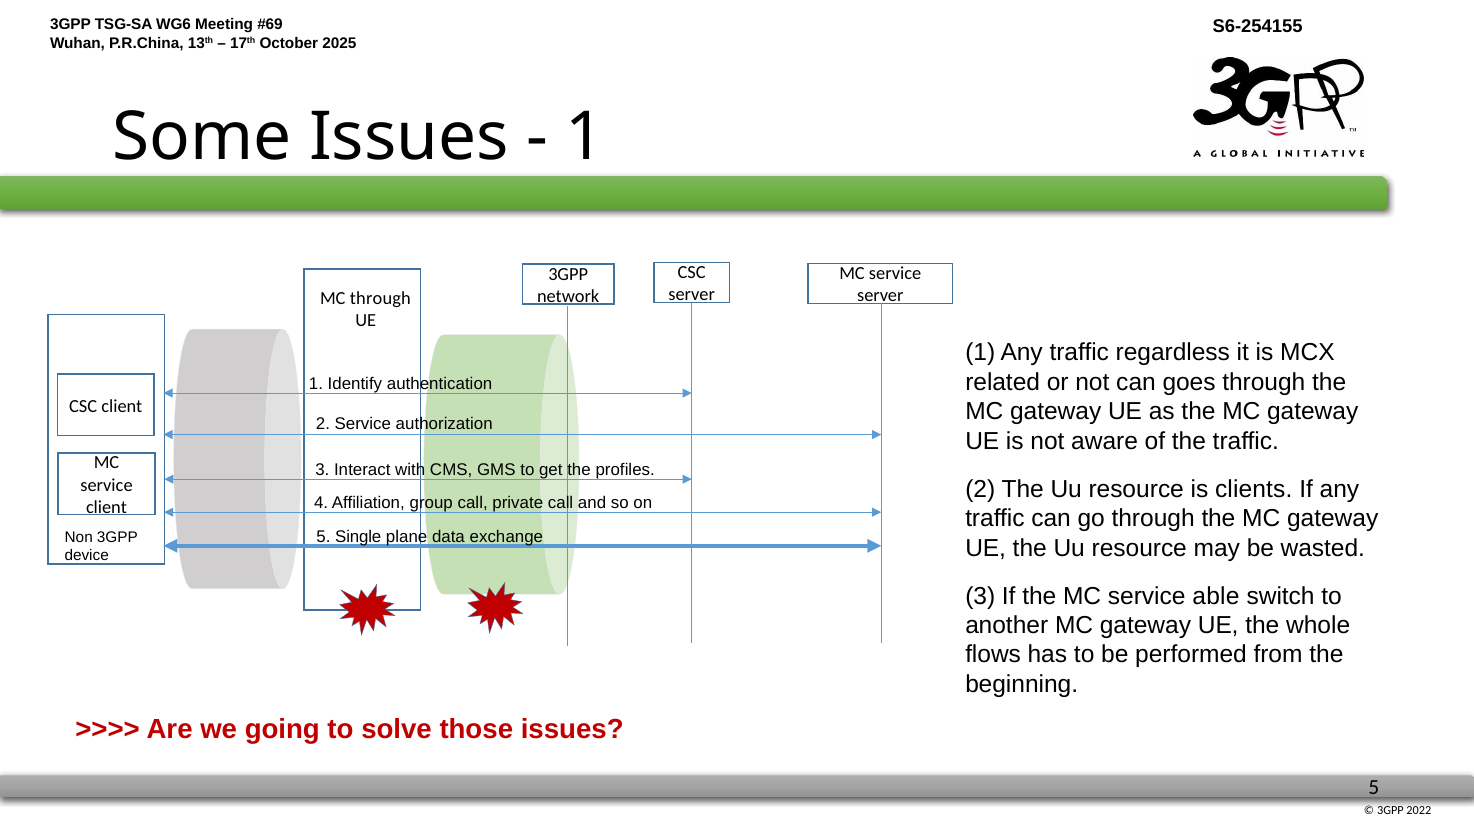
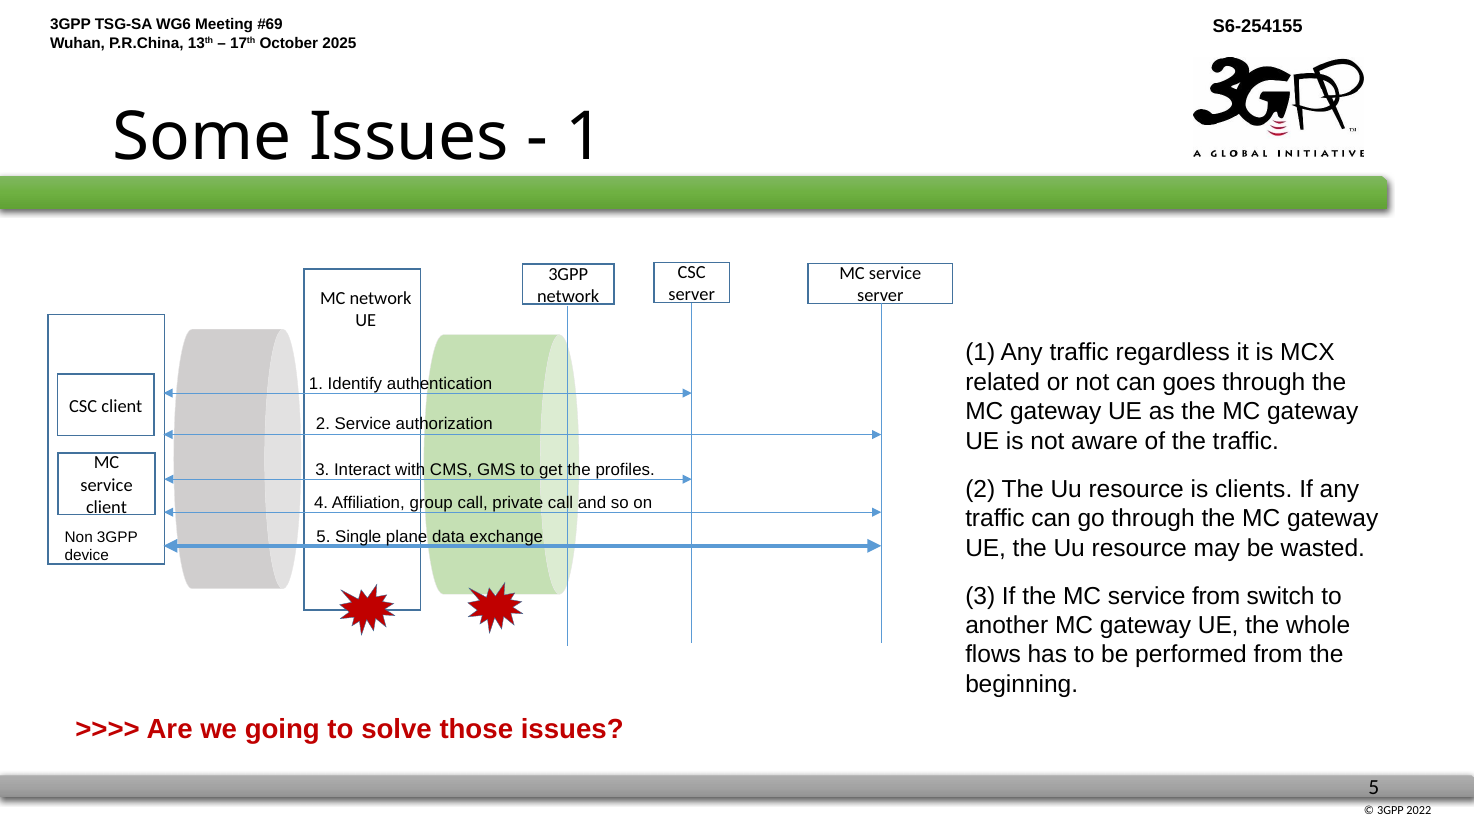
MC through: through -> network
service able: able -> from
